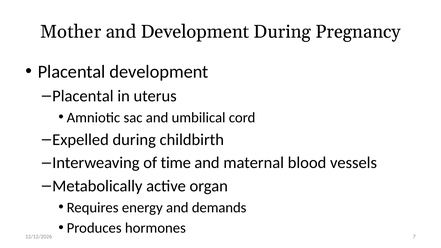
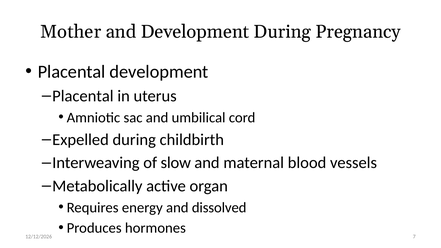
time: time -> slow
demands: demands -> dissolved
